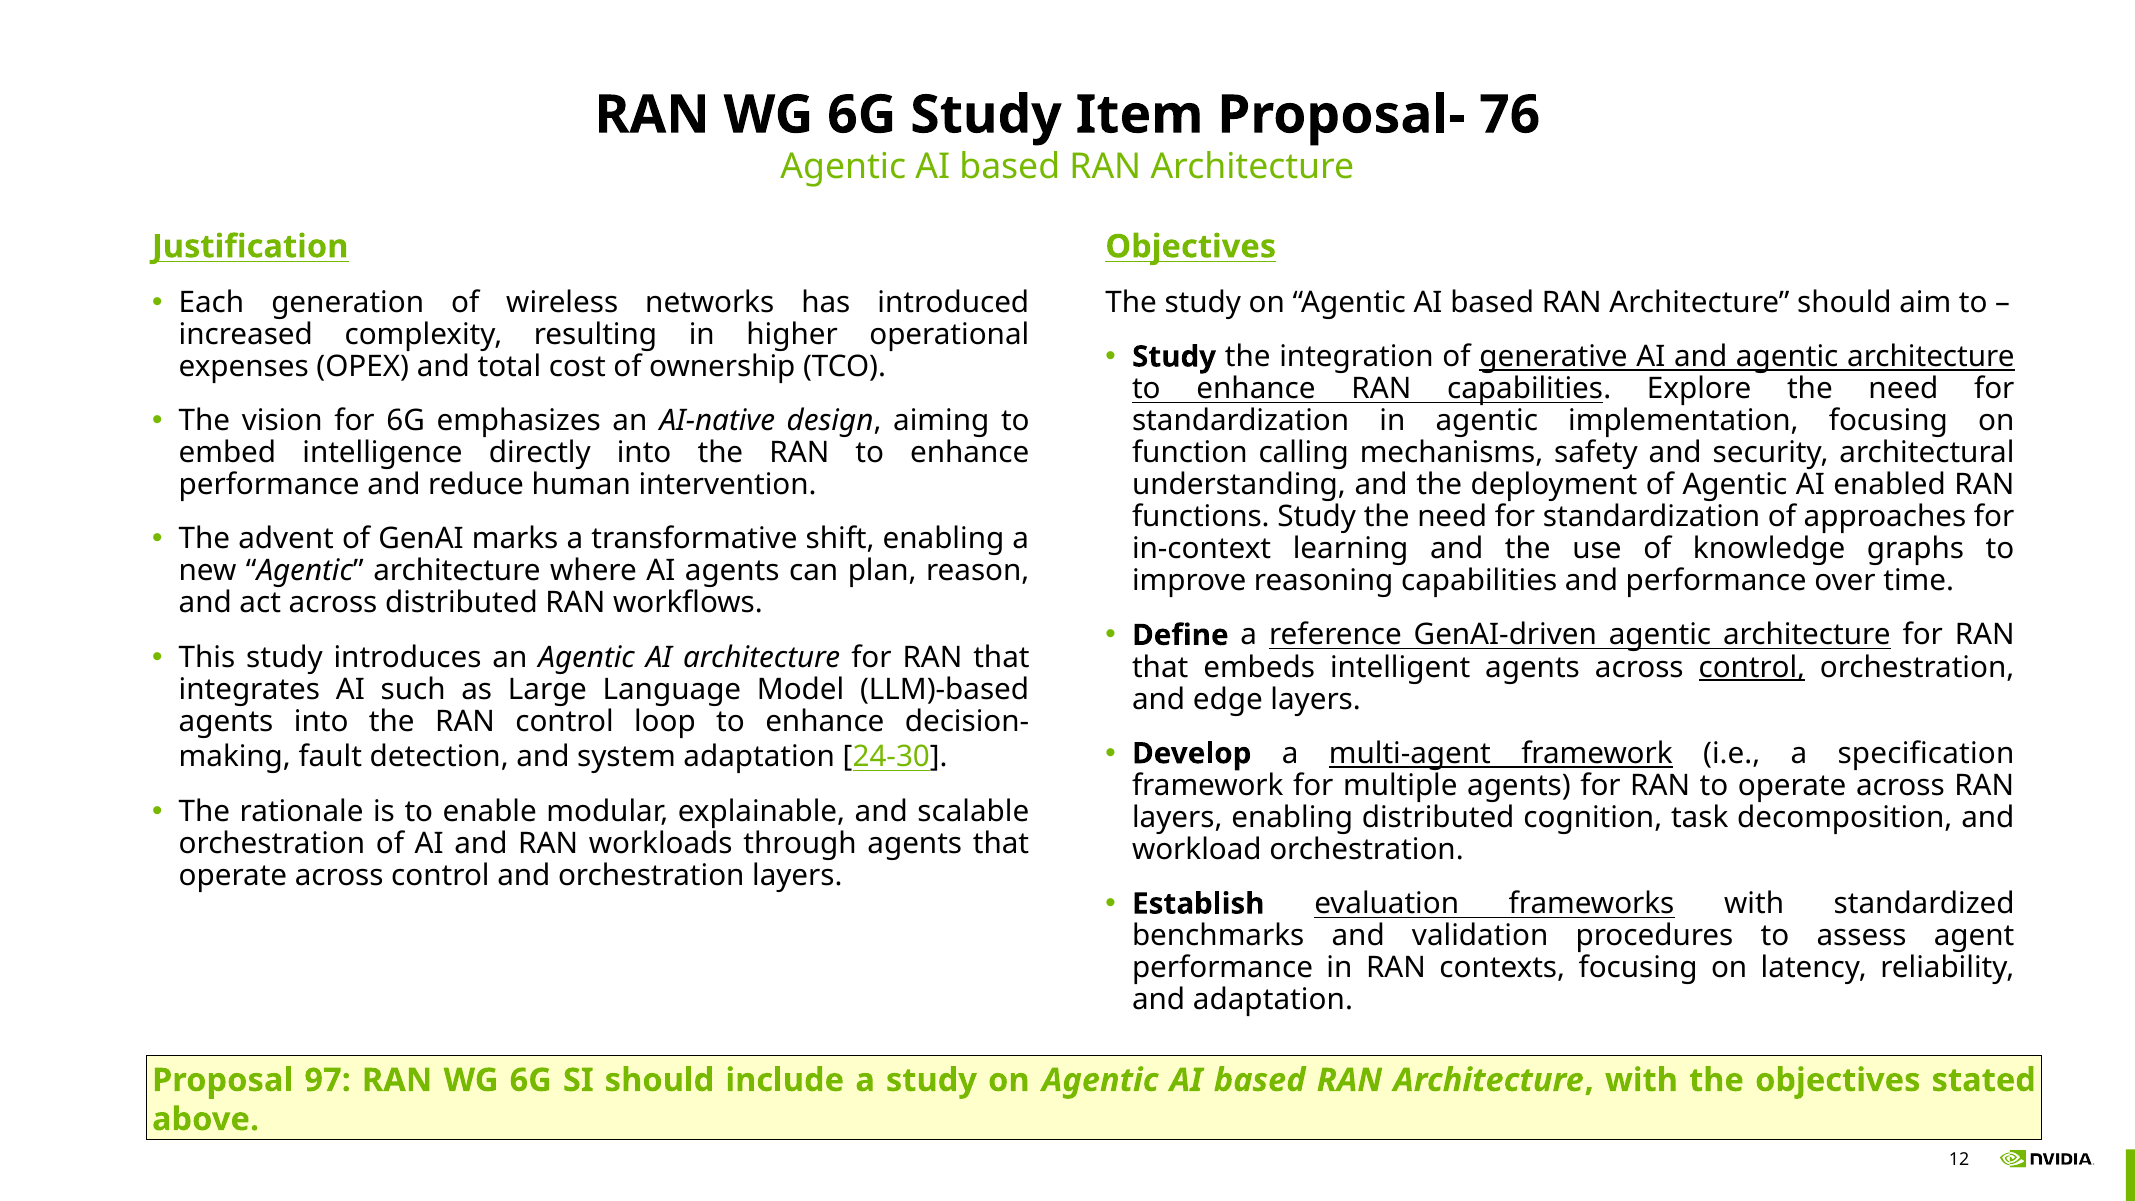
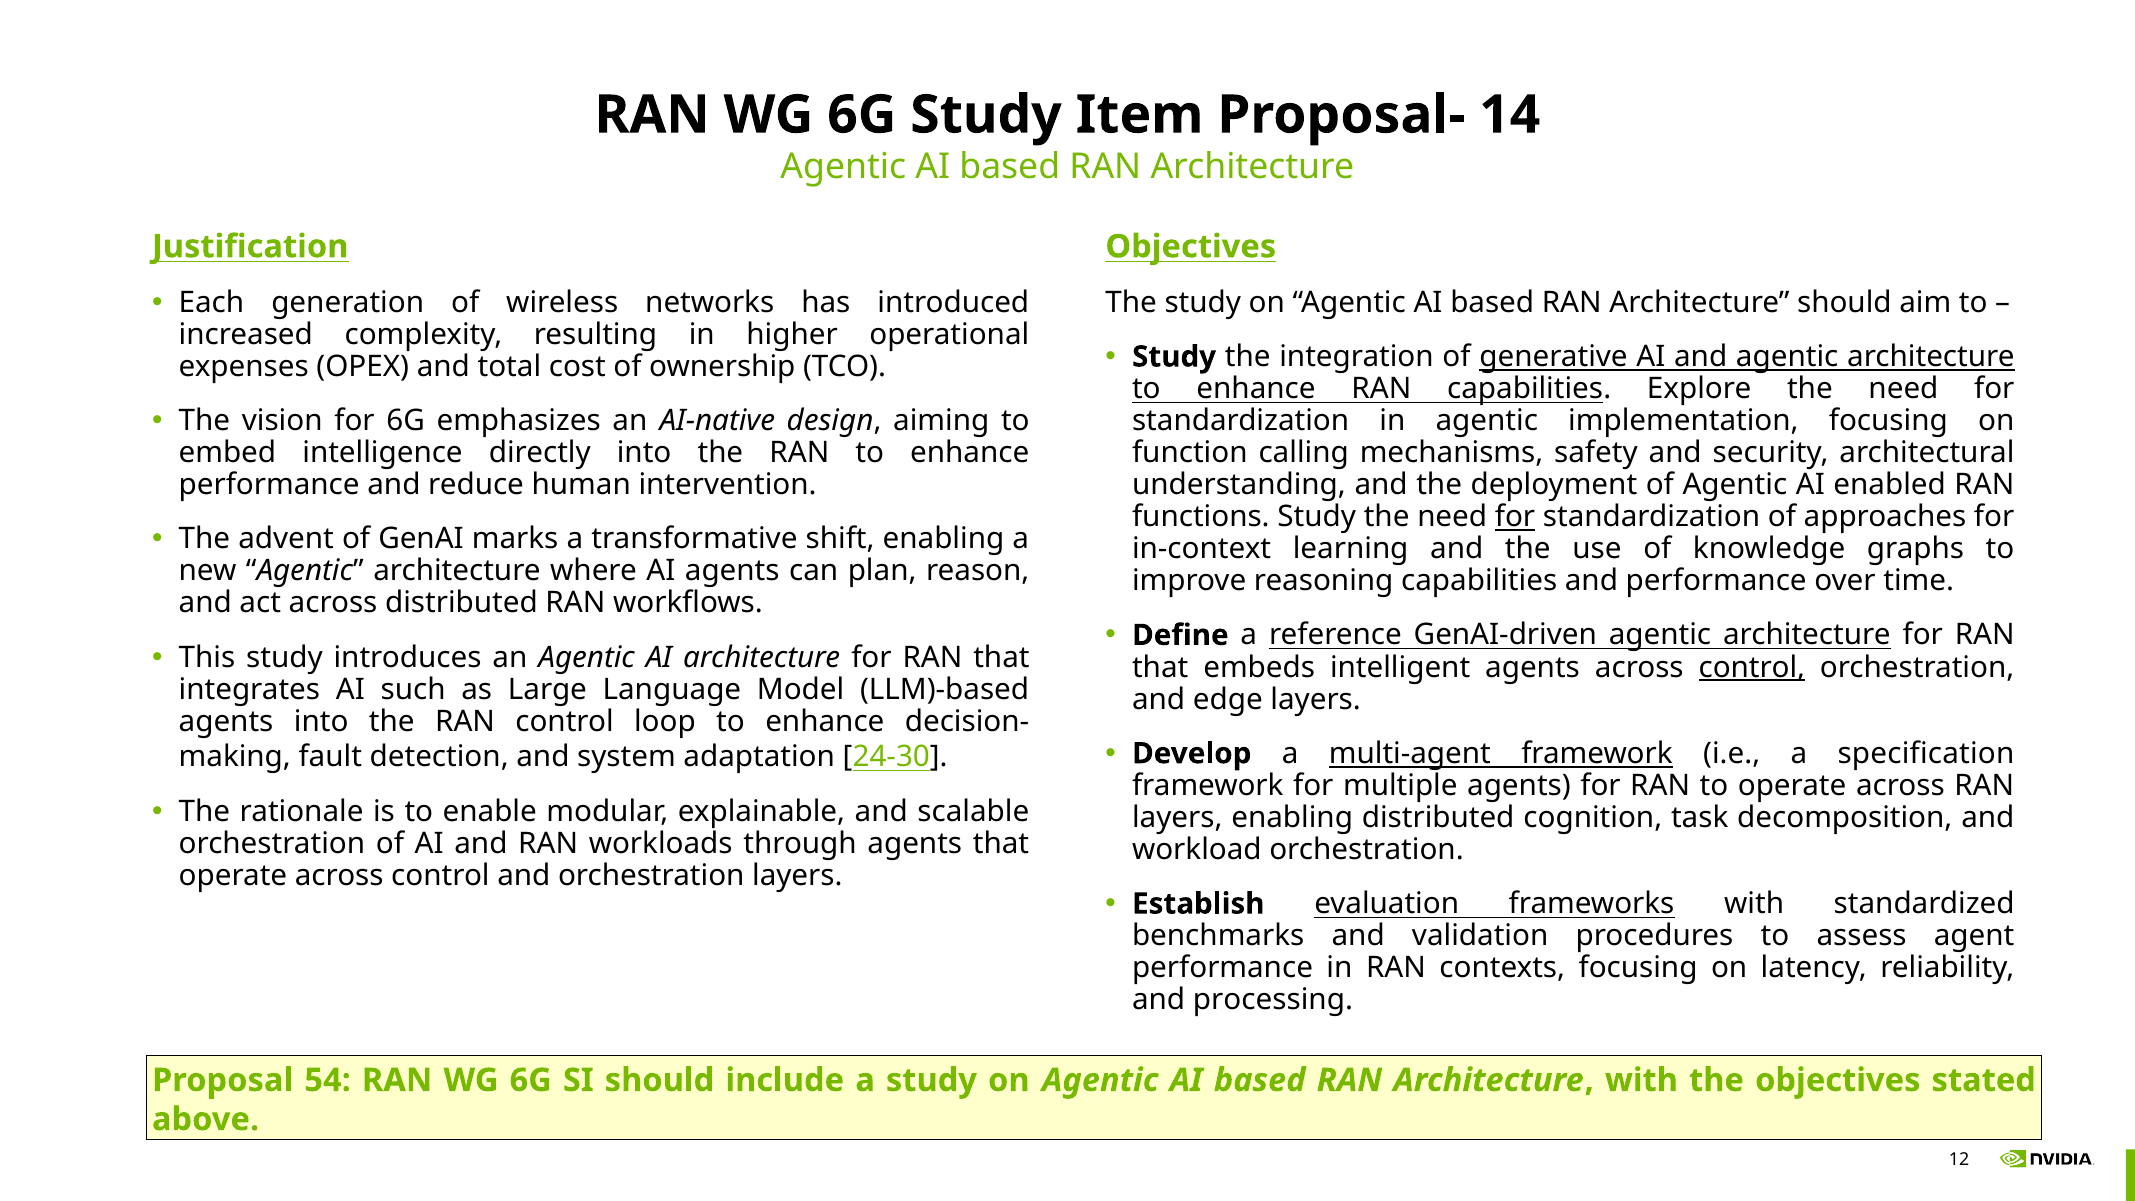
76: 76 -> 14
for at (1515, 517) underline: none -> present
and adaptation: adaptation -> processing
97: 97 -> 54
